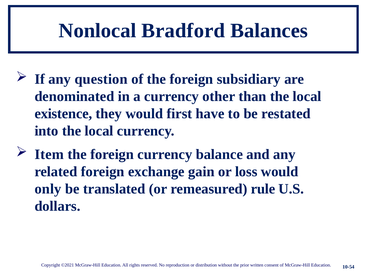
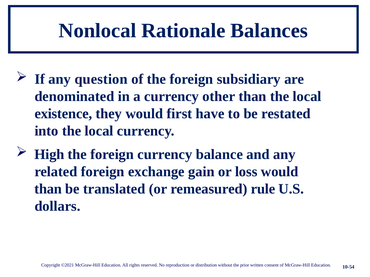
Bradford: Bradford -> Rationale
Item: Item -> High
only at (48, 189): only -> than
